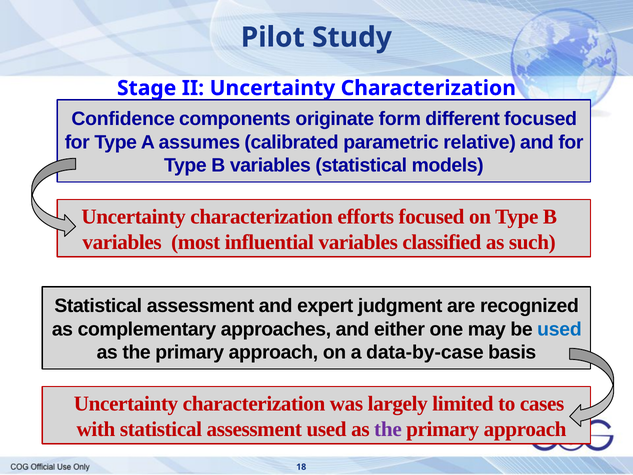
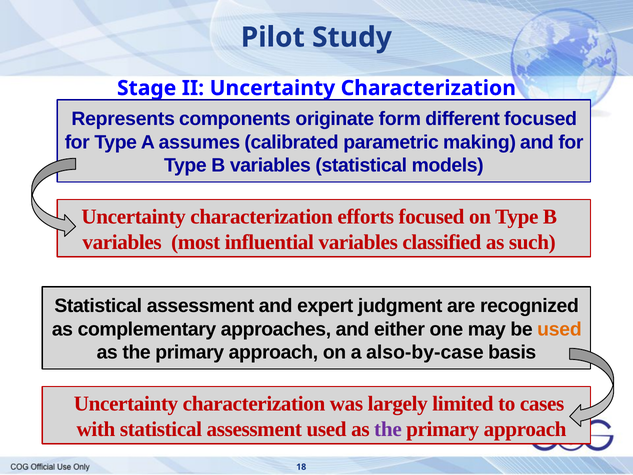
Confidence: Confidence -> Represents
relative: relative -> making
used at (559, 329) colour: blue -> orange
data-by-case: data-by-case -> also-by-case
